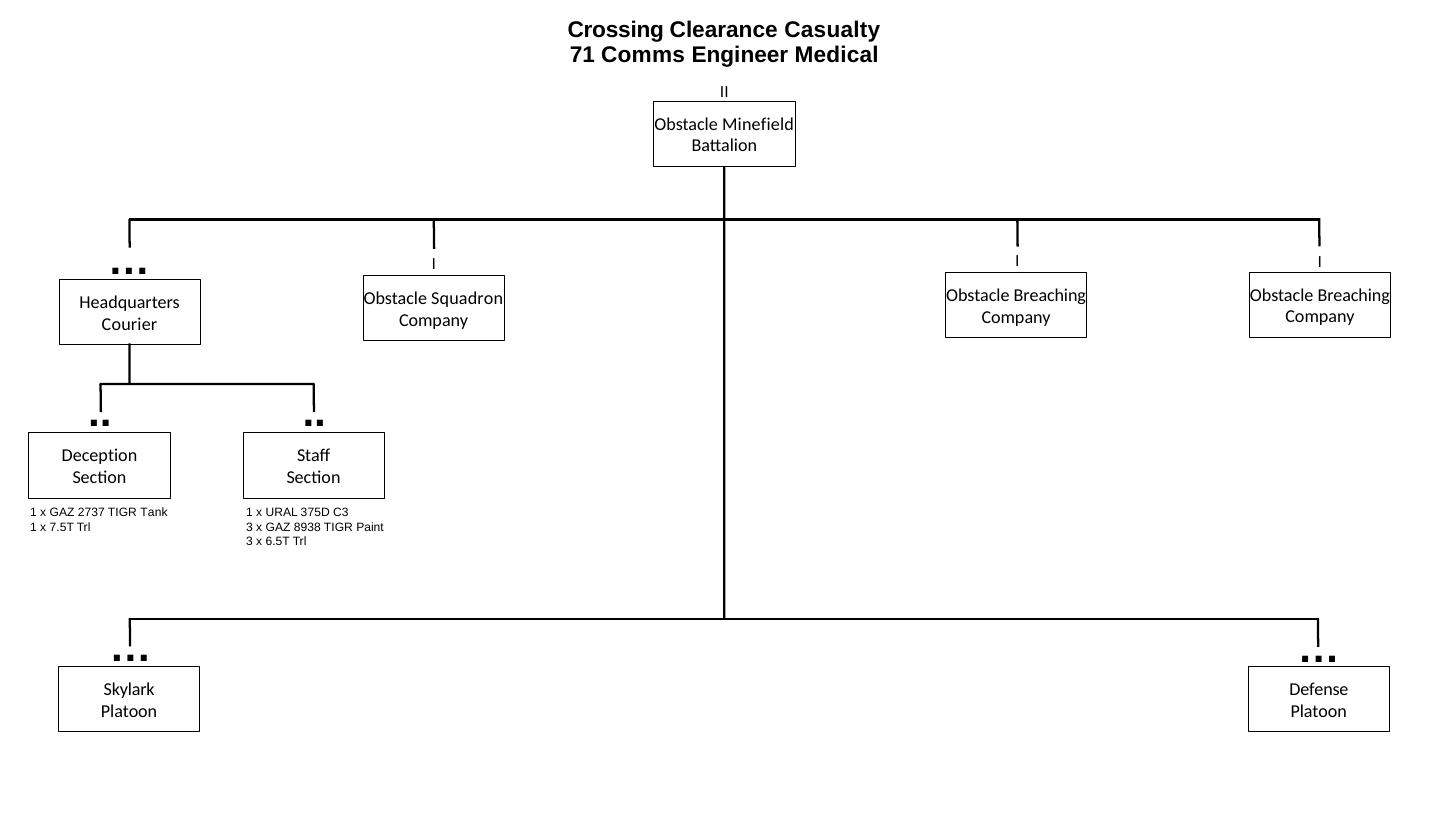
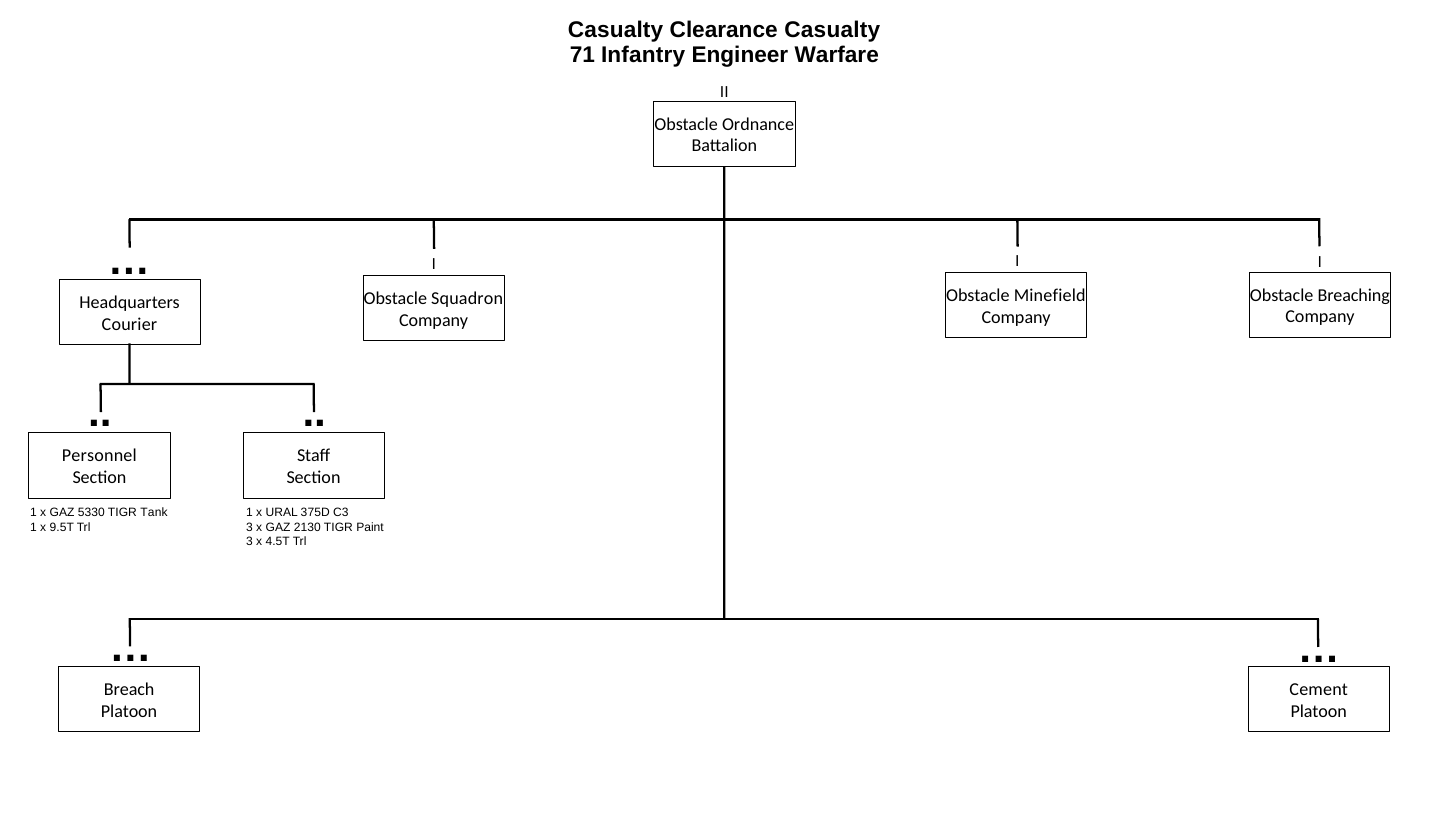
Crossing at (616, 30): Crossing -> Casualty
Comms: Comms -> Infantry
Medical: Medical -> Warfare
Minefield: Minefield -> Ordnance
Breaching at (1050, 296): Breaching -> Minefield
Deception: Deception -> Personnel
2737: 2737 -> 5330
7.5T: 7.5T -> 9.5T
8938: 8938 -> 2130
6.5T: 6.5T -> 4.5T
Skylark: Skylark -> Breach
Defense: Defense -> Cement
